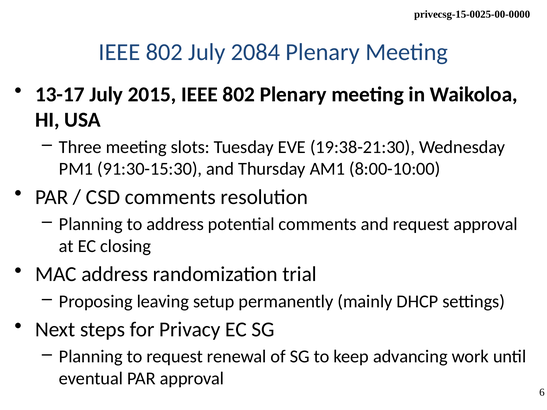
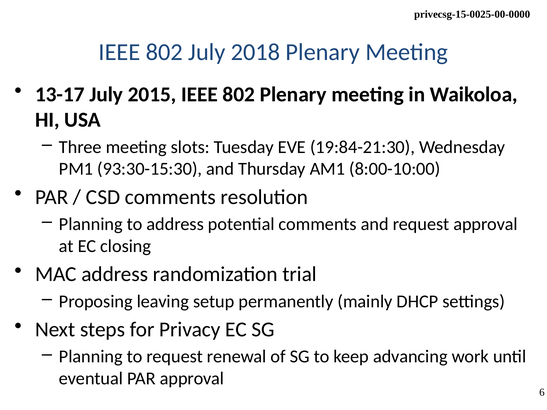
2084: 2084 -> 2018
19:38-21:30: 19:38-21:30 -> 19:84-21:30
91:30-15:30: 91:30-15:30 -> 93:30-15:30
